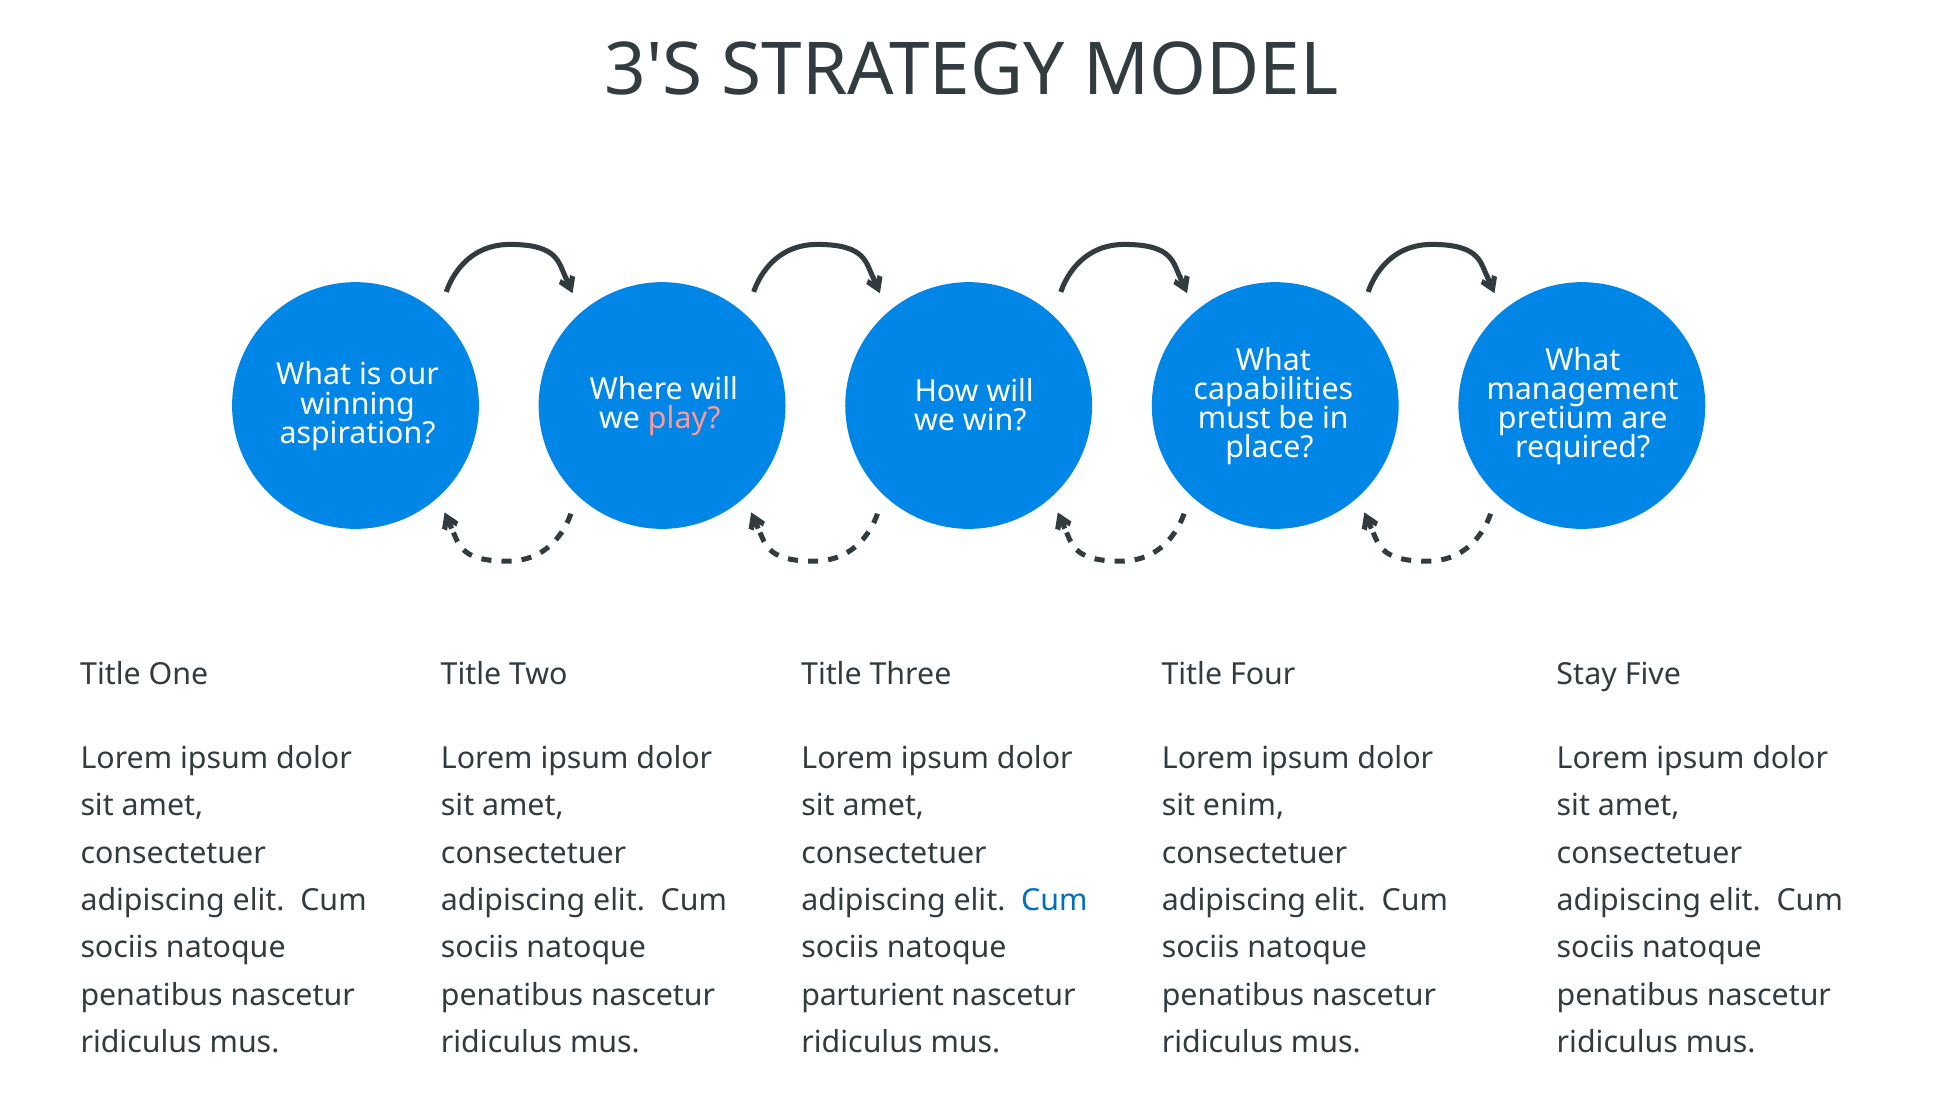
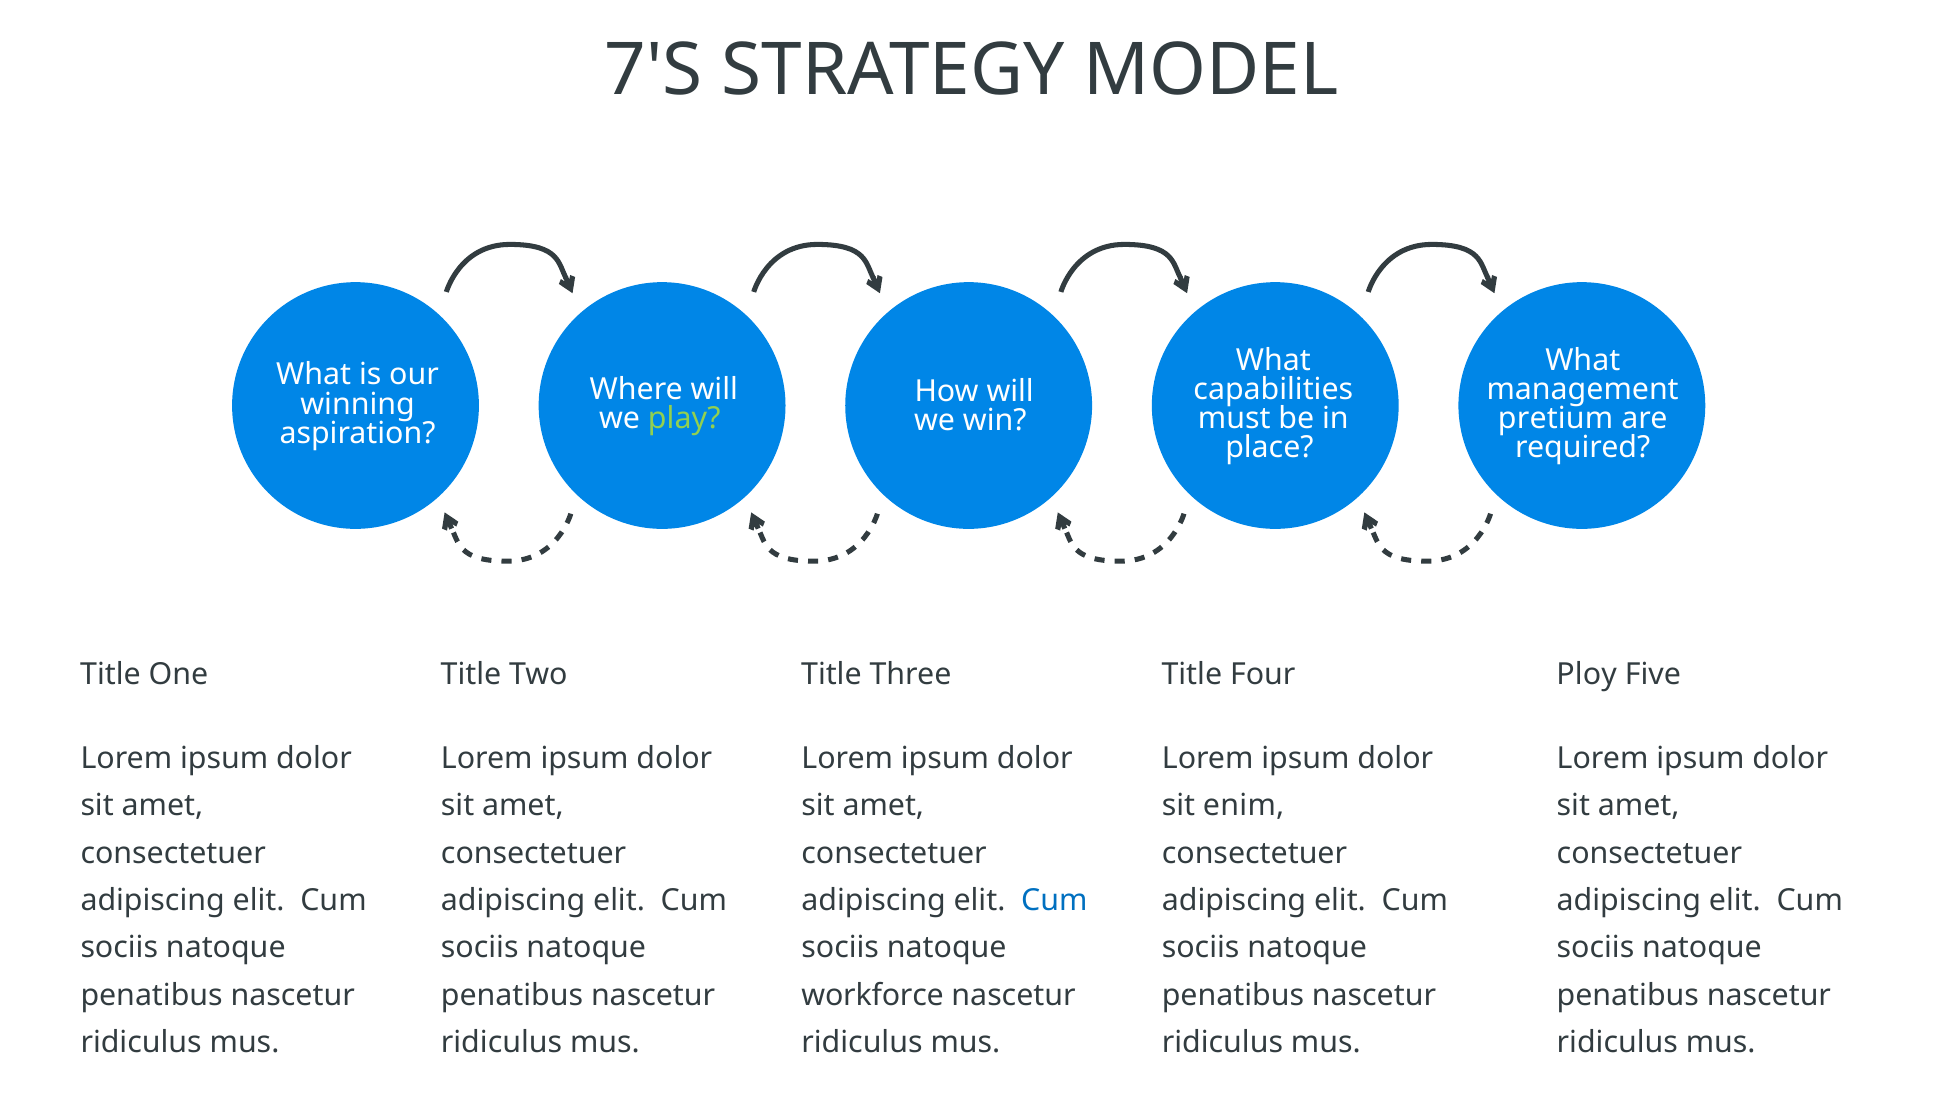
3'S: 3'S -> 7'S
play colour: pink -> light green
Stay: Stay -> Ploy
parturient: parturient -> workforce
